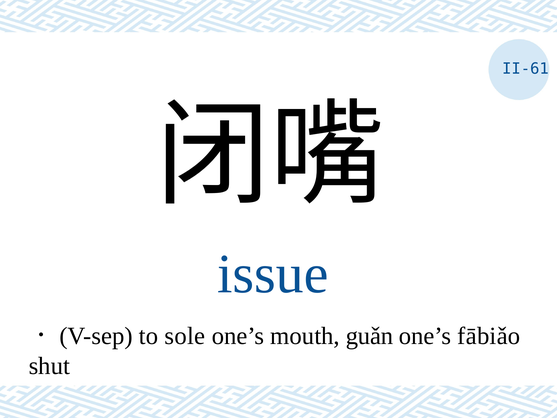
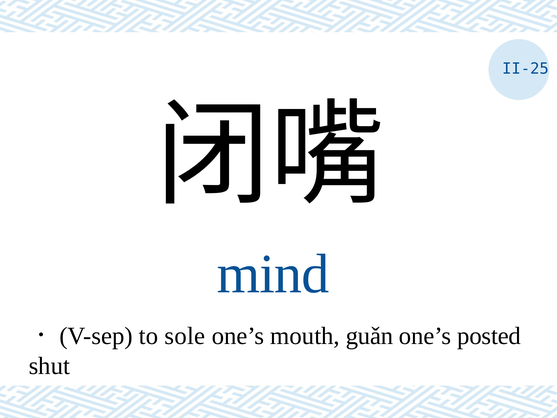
II-61: II-61 -> II-25
issue: issue -> mind
fābiǎo: fābiǎo -> posted
